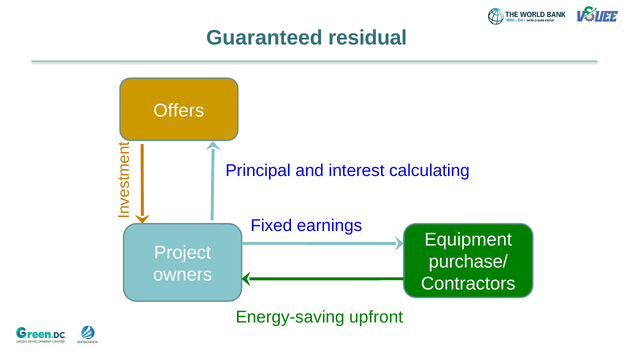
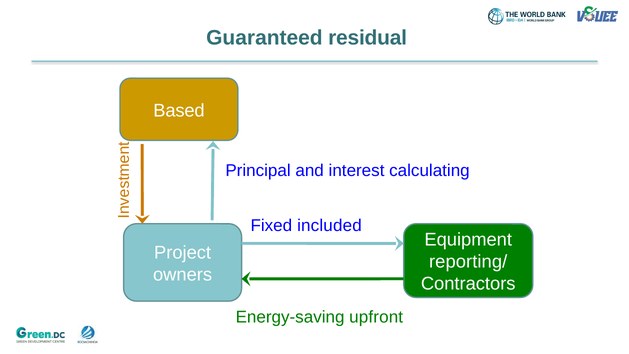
Offers: Offers -> Based
earnings: earnings -> included
purchase/: purchase/ -> reporting/
